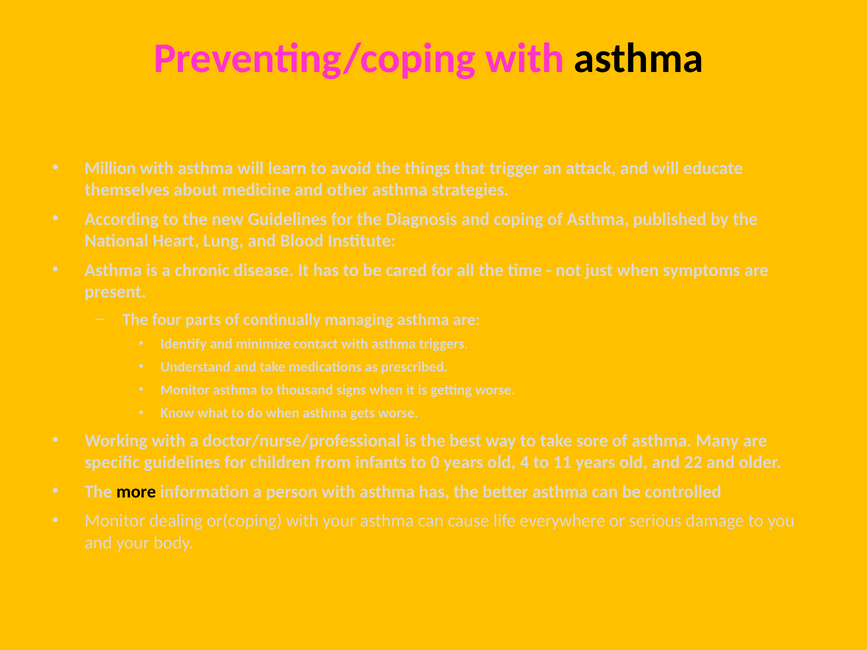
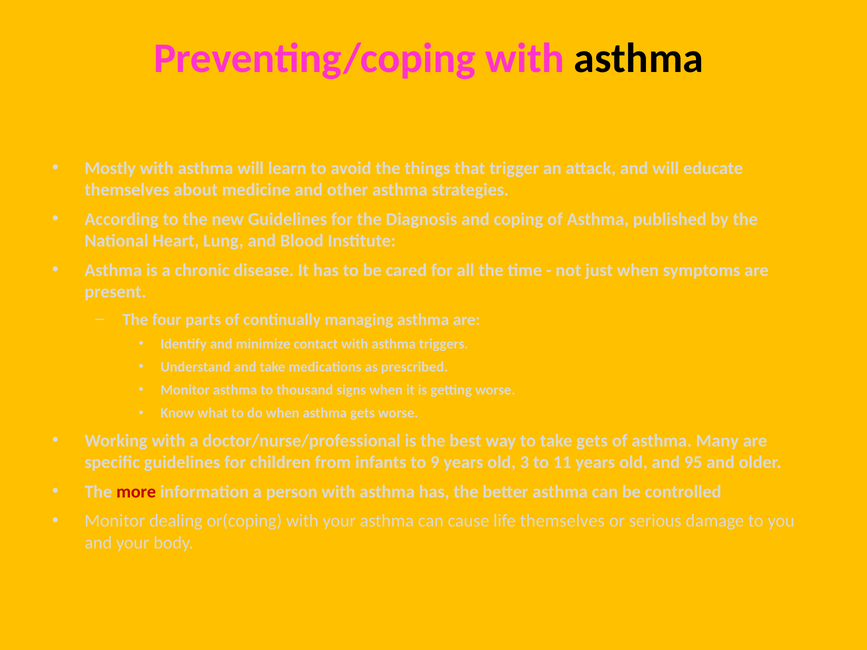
Million: Million -> Mostly
take sore: sore -> gets
0: 0 -> 9
4: 4 -> 3
22: 22 -> 95
more colour: black -> red
life everywhere: everywhere -> themselves
